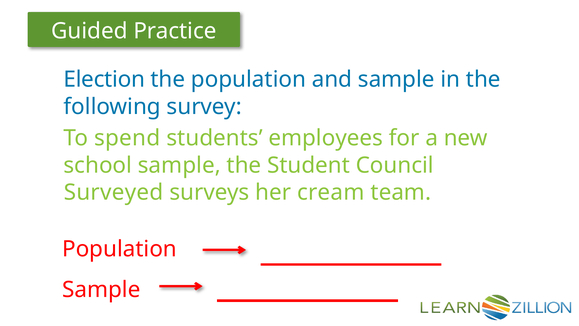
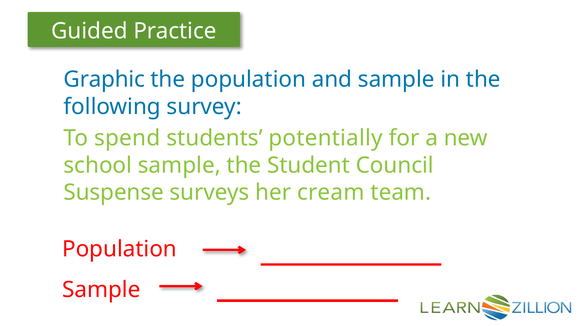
Election: Election -> Graphic
employees: employees -> potentially
Surveyed: Surveyed -> Suspense
